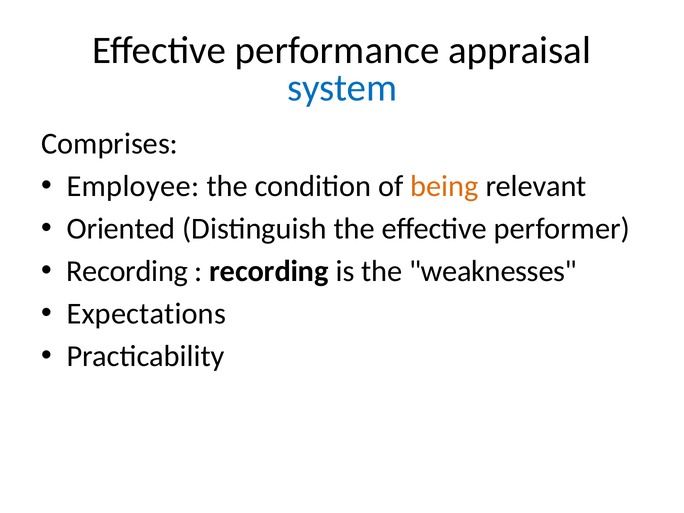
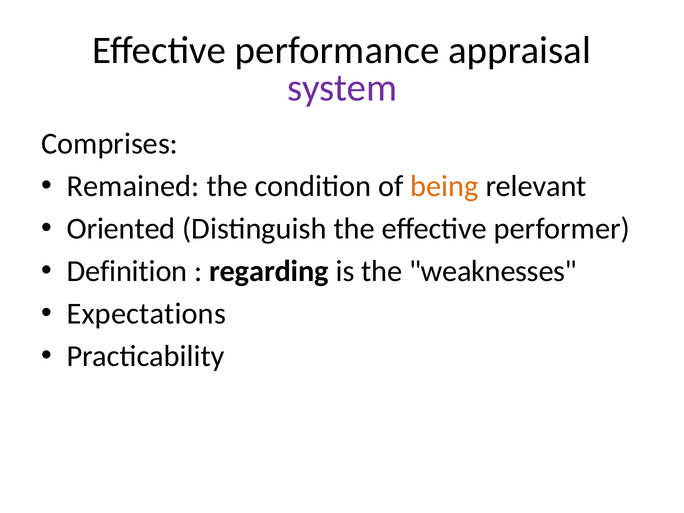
system colour: blue -> purple
Employee: Employee -> Remained
Recording at (127, 271): Recording -> Definition
recording at (269, 271): recording -> regarding
